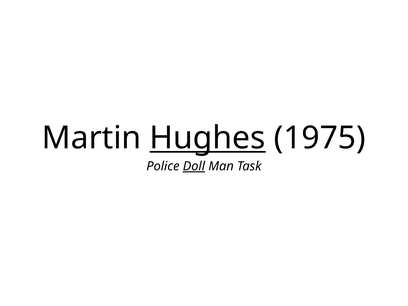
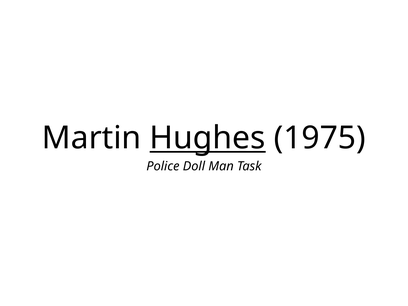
Doll underline: present -> none
